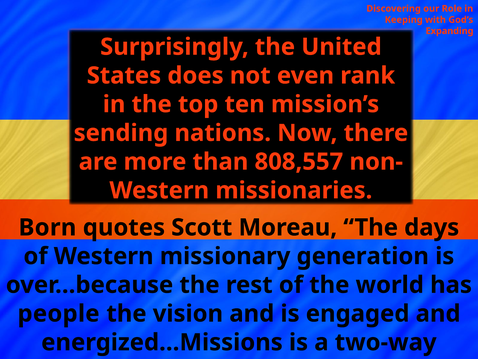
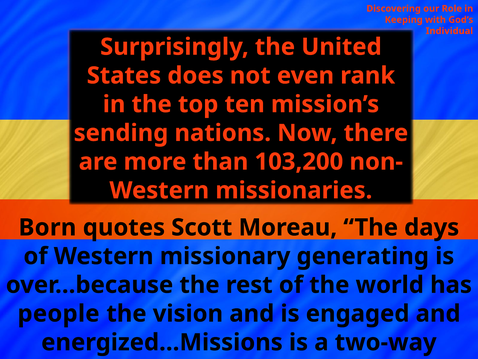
Expanding: Expanding -> Individual
808,557: 808,557 -> 103,200
generation: generation -> generating
